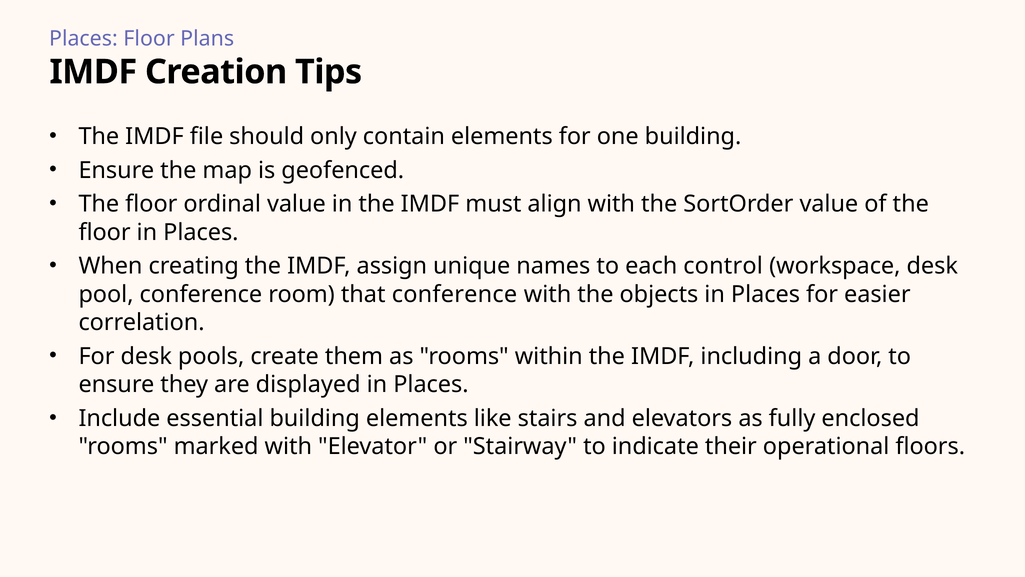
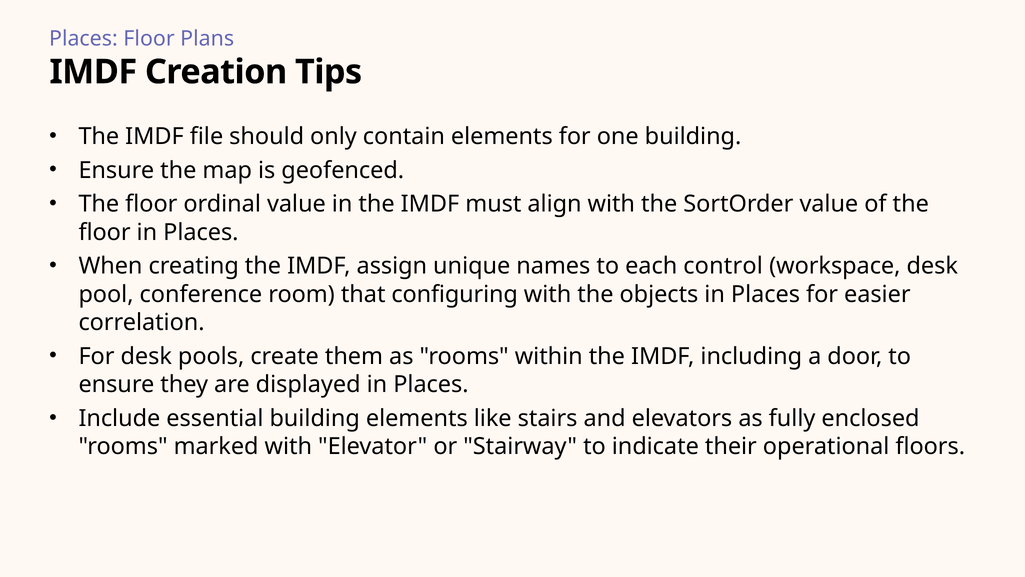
that conference: conference -> configuring
